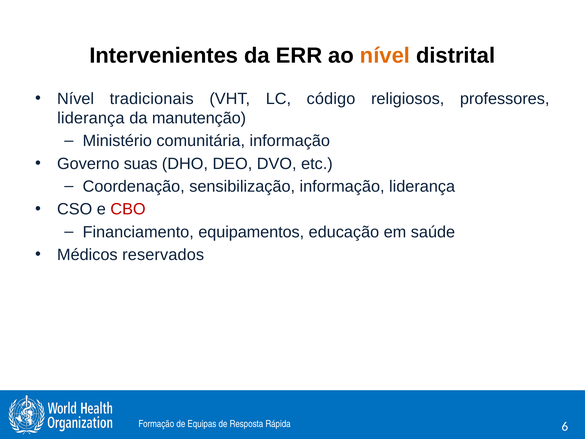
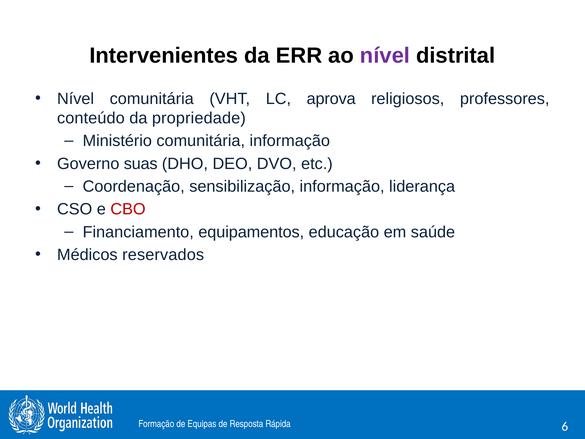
nível at (385, 56) colour: orange -> purple
Nível tradicionais: tradicionais -> comunitária
código: código -> aprova
liderança at (91, 118): liderança -> conteúdo
manutenção: manutenção -> propriedade
